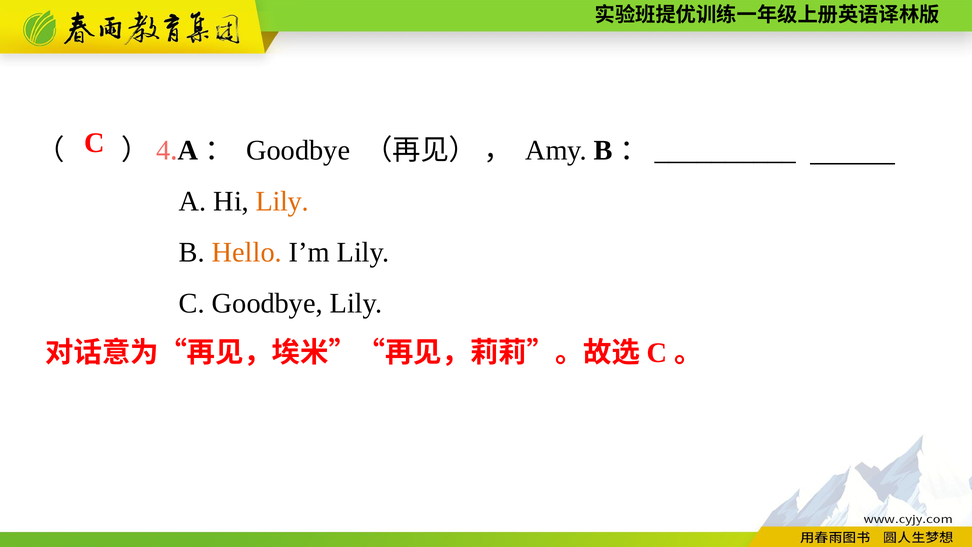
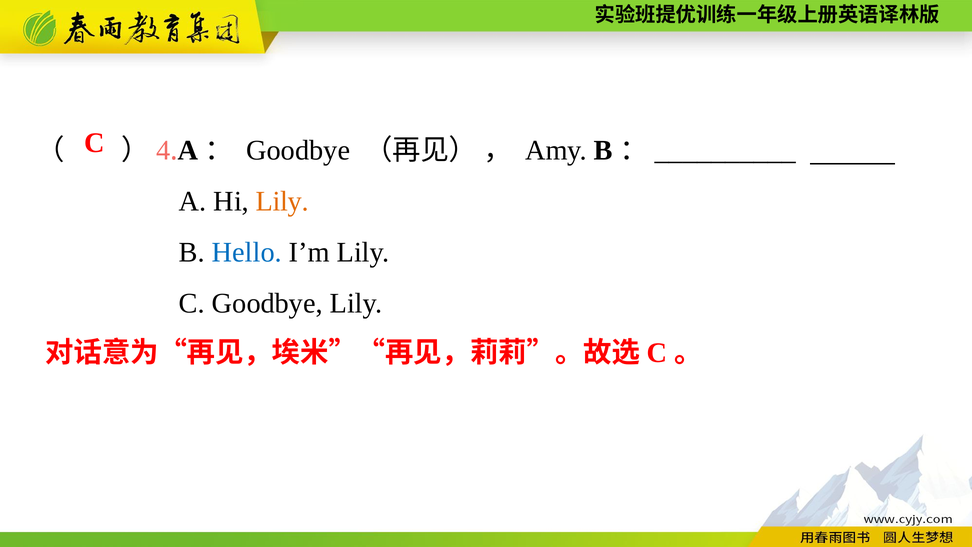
Hello colour: orange -> blue
